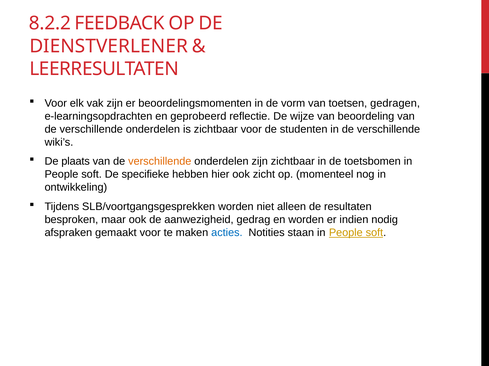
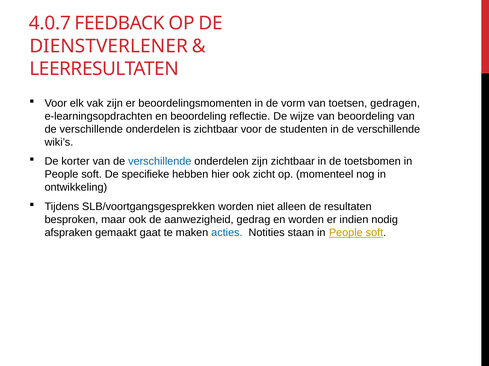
8.2.2: 8.2.2 -> 4.0.7
en geprobeerd: geprobeerd -> beoordeling
plaats: plaats -> korter
verschillende at (160, 162) colour: orange -> blue
gemaakt voor: voor -> gaat
